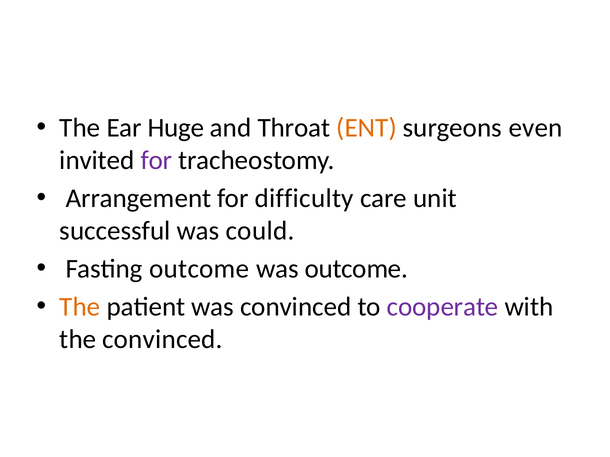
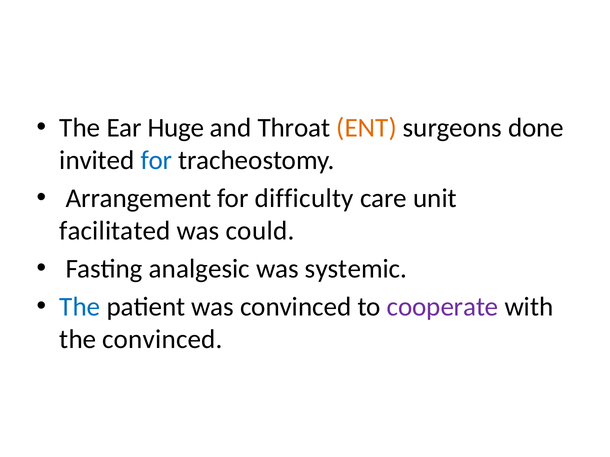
even: even -> done
for at (156, 161) colour: purple -> blue
successful: successful -> facilitated
Fasting outcome: outcome -> analgesic
was outcome: outcome -> systemic
The at (80, 307) colour: orange -> blue
